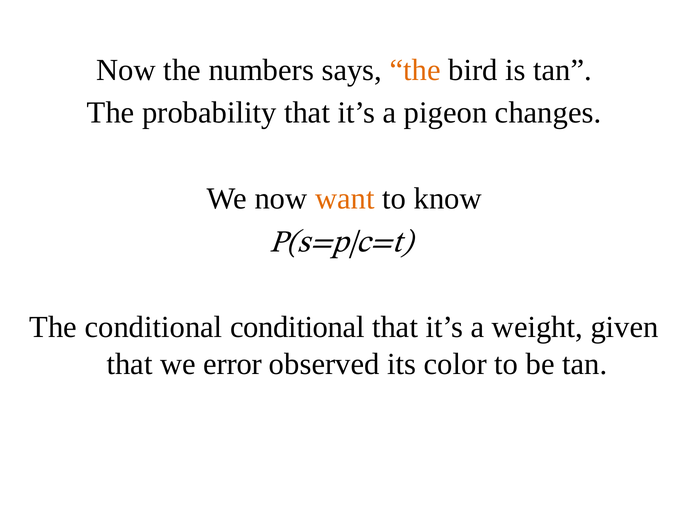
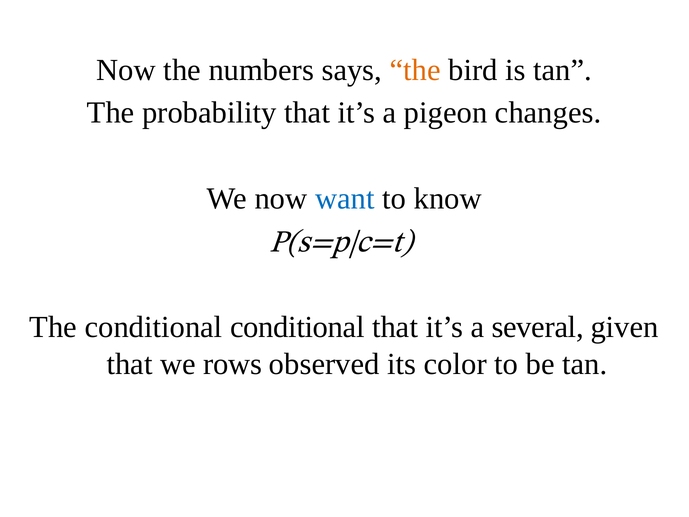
want colour: orange -> blue
weight: weight -> several
error: error -> rows
